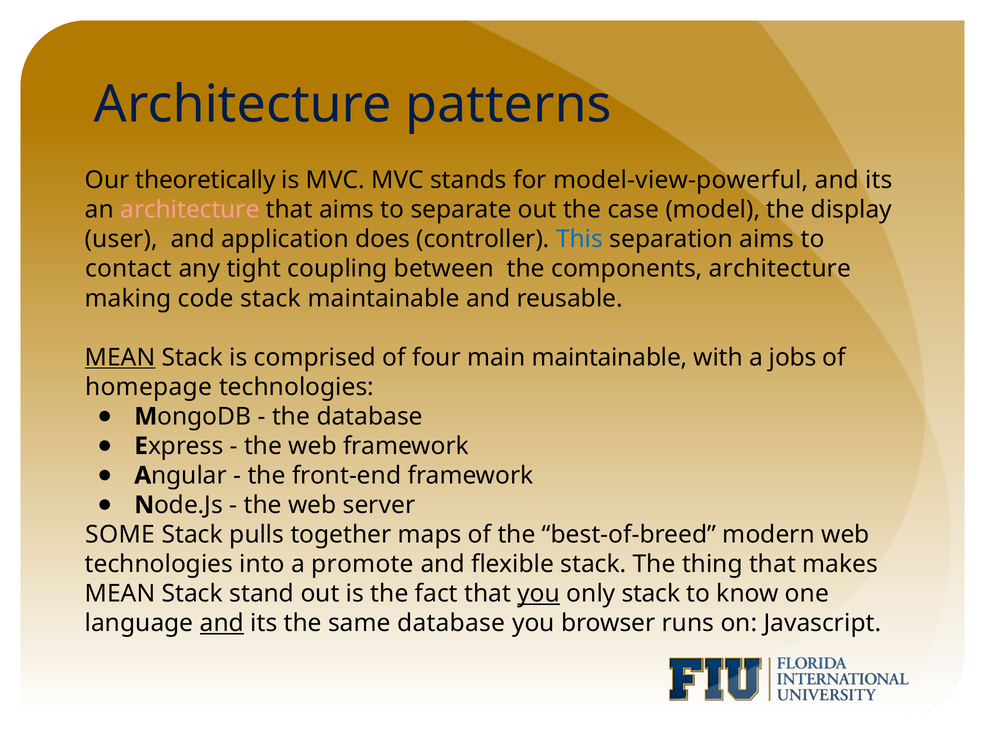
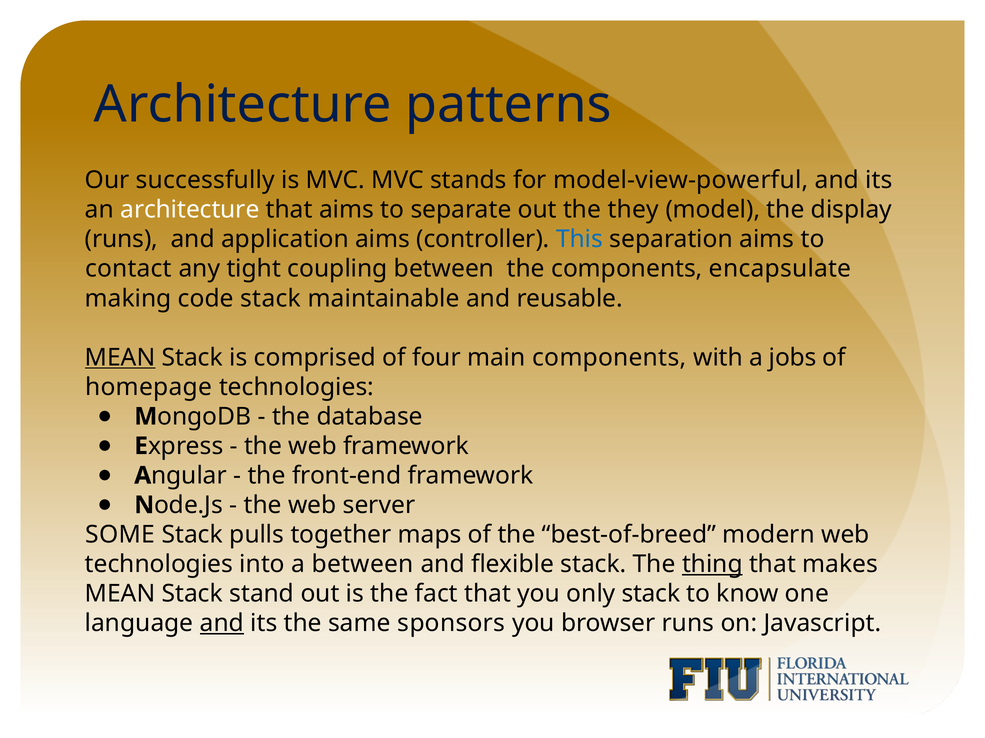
theoretically: theoretically -> successfully
architecture at (190, 210) colour: pink -> white
case: case -> they
user at (121, 240): user -> runs
application does: does -> aims
components architecture: architecture -> encapsulate
main maintainable: maintainable -> components
a promote: promote -> between
thing underline: none -> present
you at (539, 594) underline: present -> none
same database: database -> sponsors
